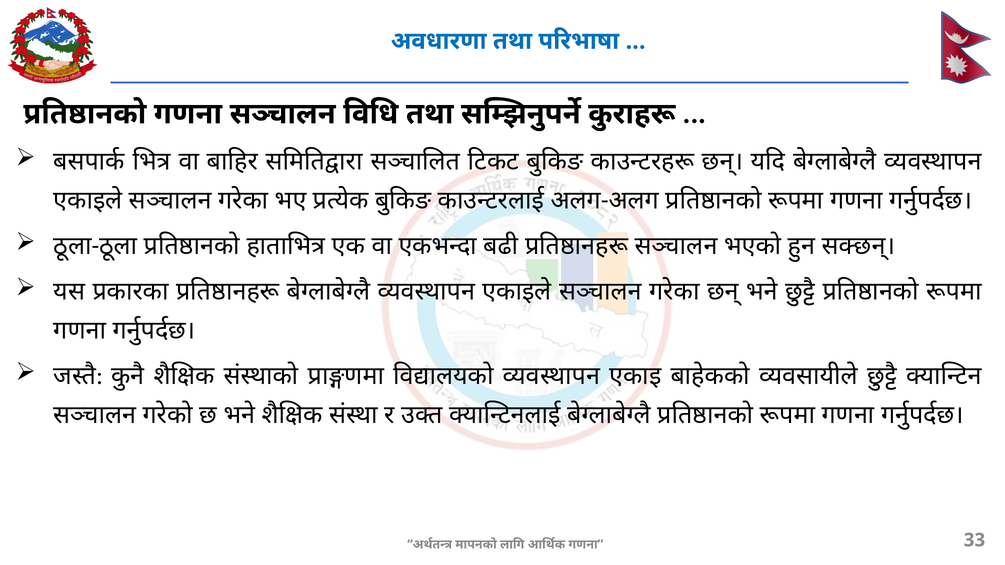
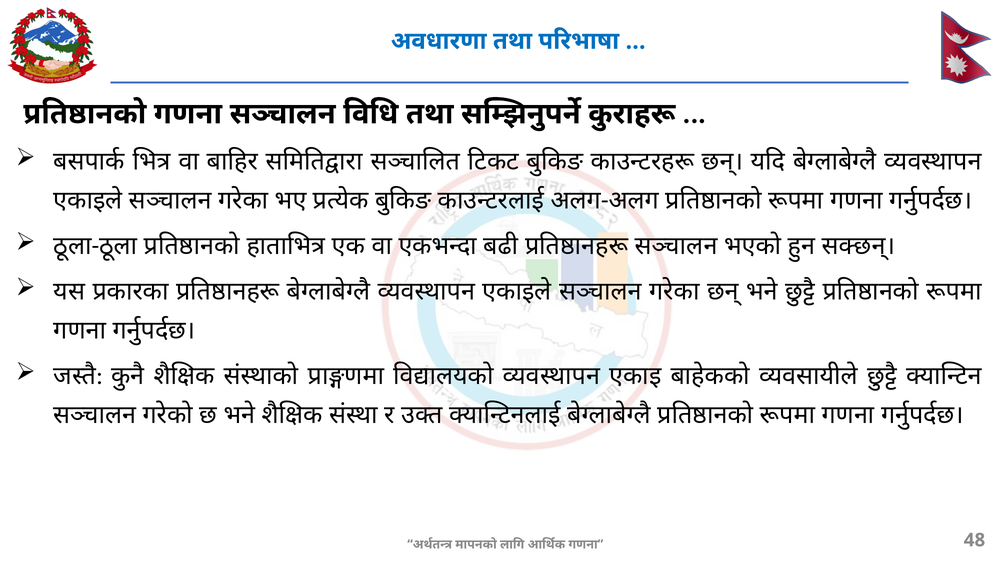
33: 33 -> 48
